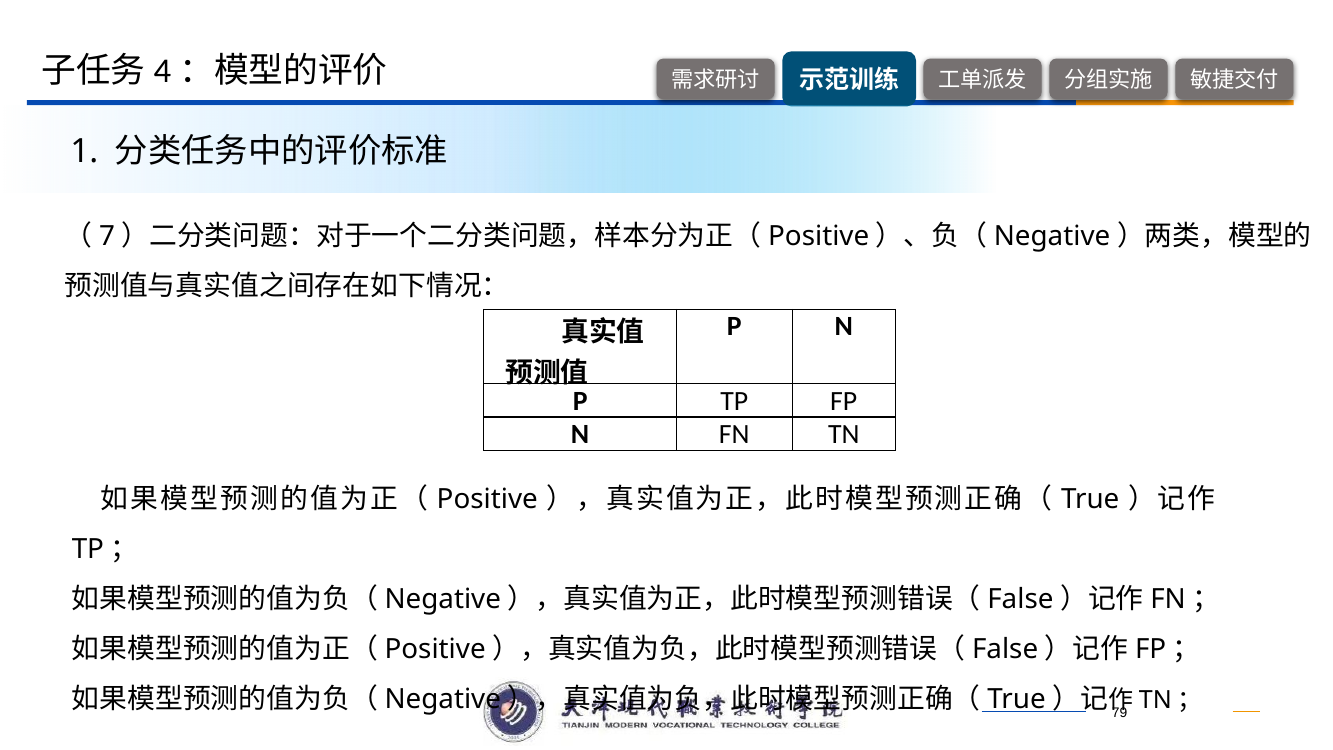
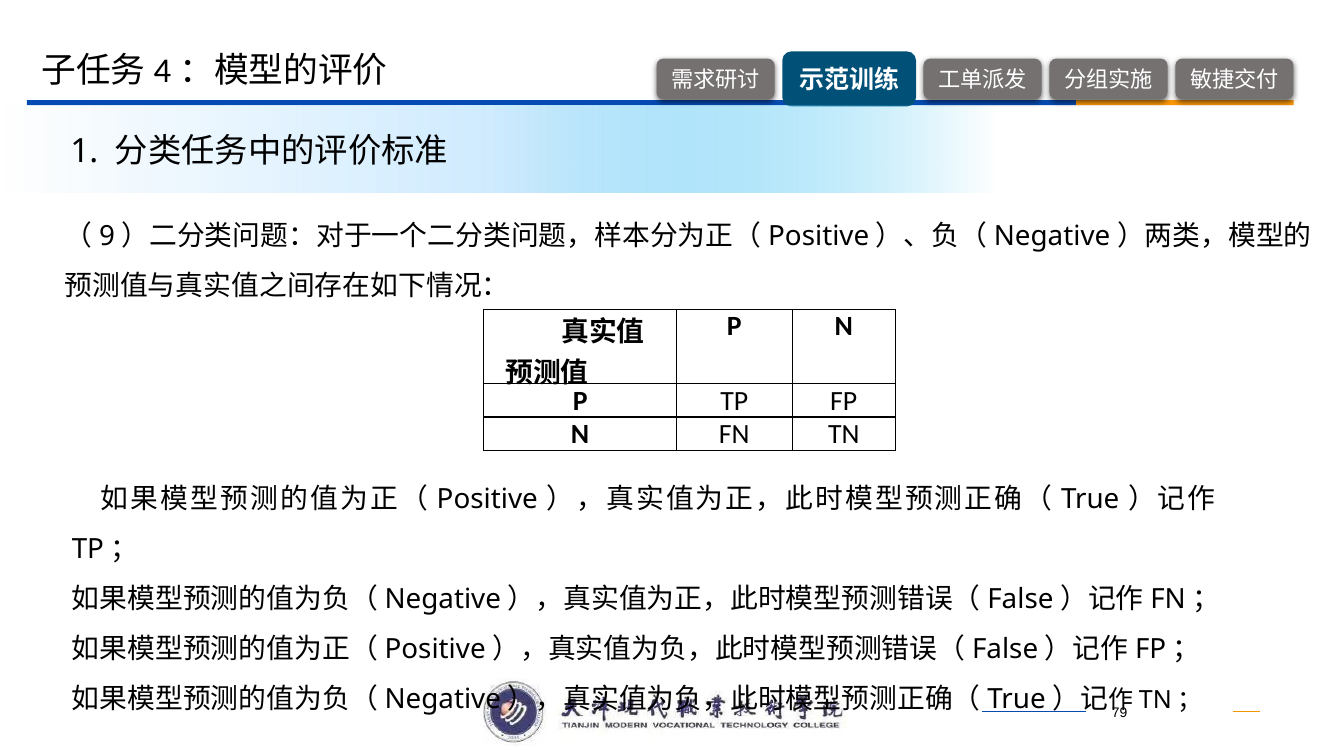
7: 7 -> 9
